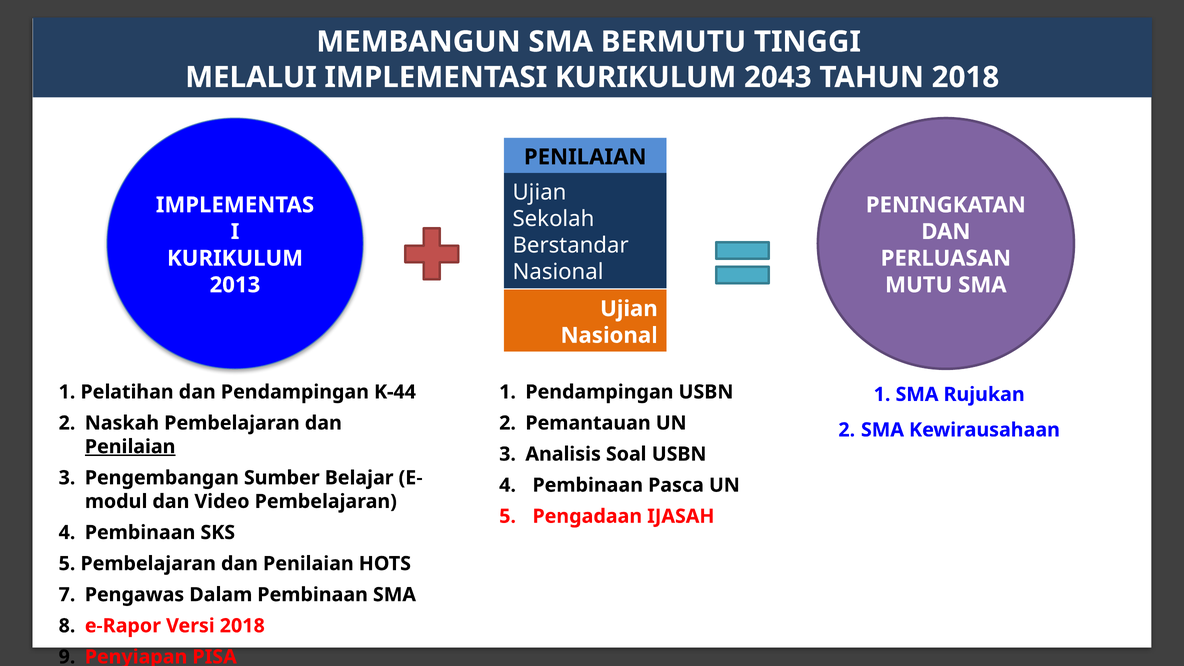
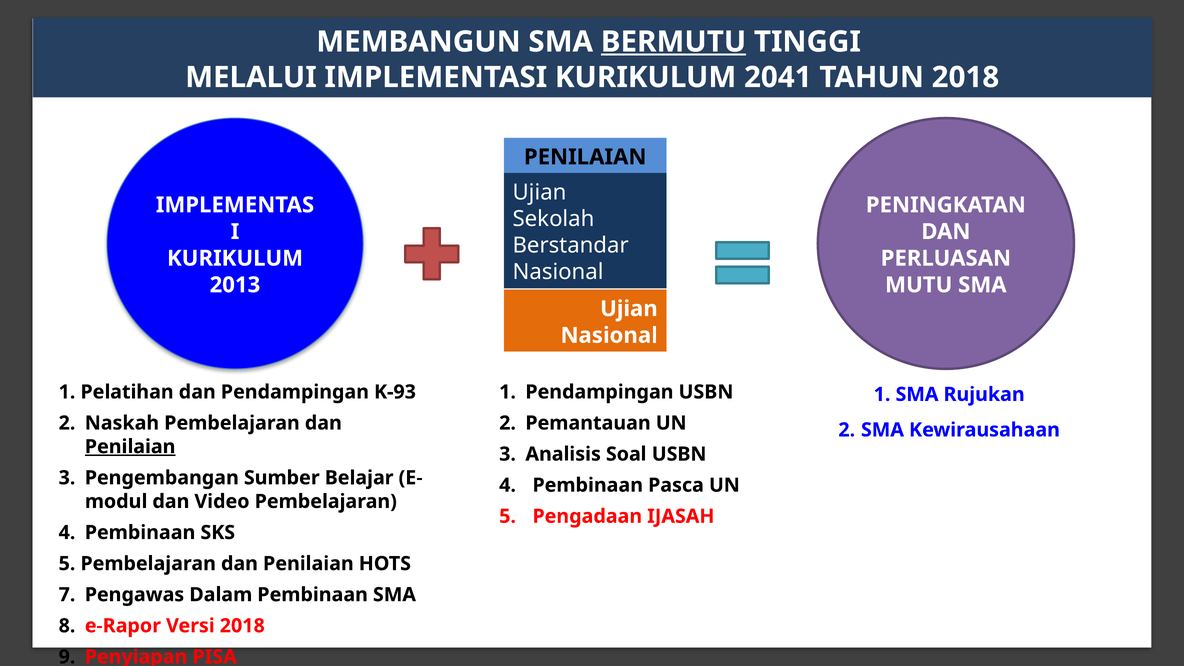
BERMUTU underline: none -> present
2043: 2043 -> 2041
K-44: K-44 -> K-93
